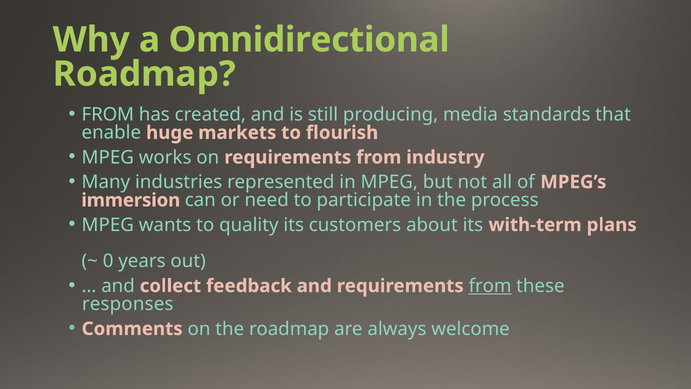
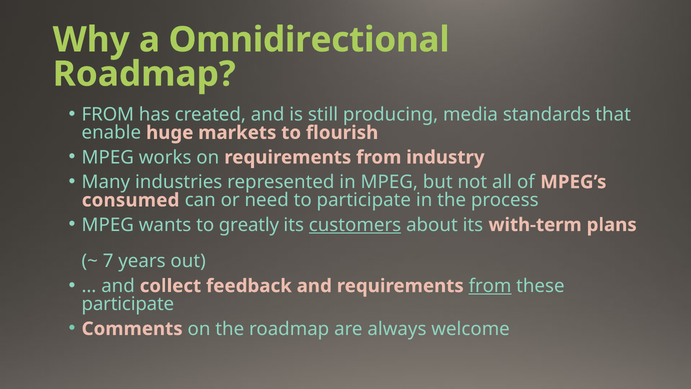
immersion: immersion -> consumed
quality: quality -> greatly
customers underline: none -> present
0: 0 -> 7
responses at (128, 304): responses -> participate
